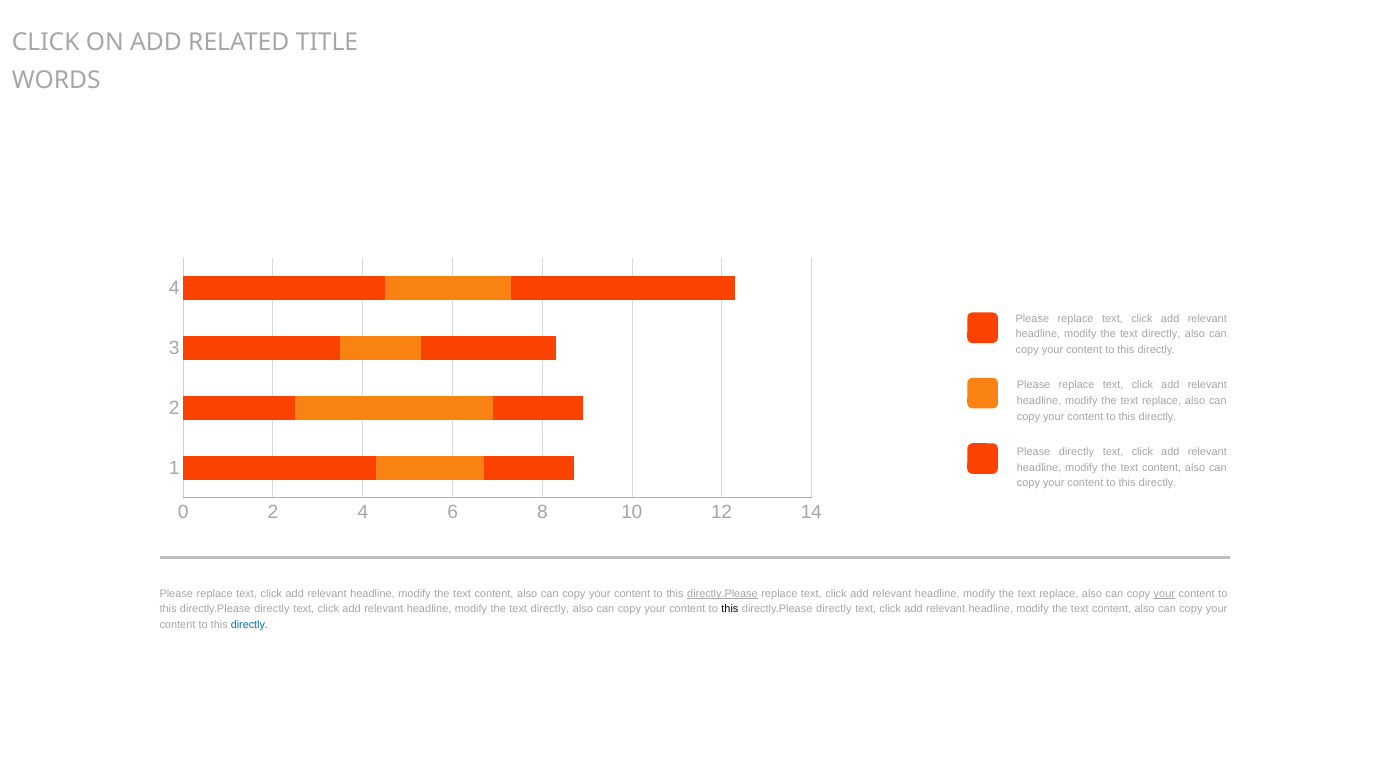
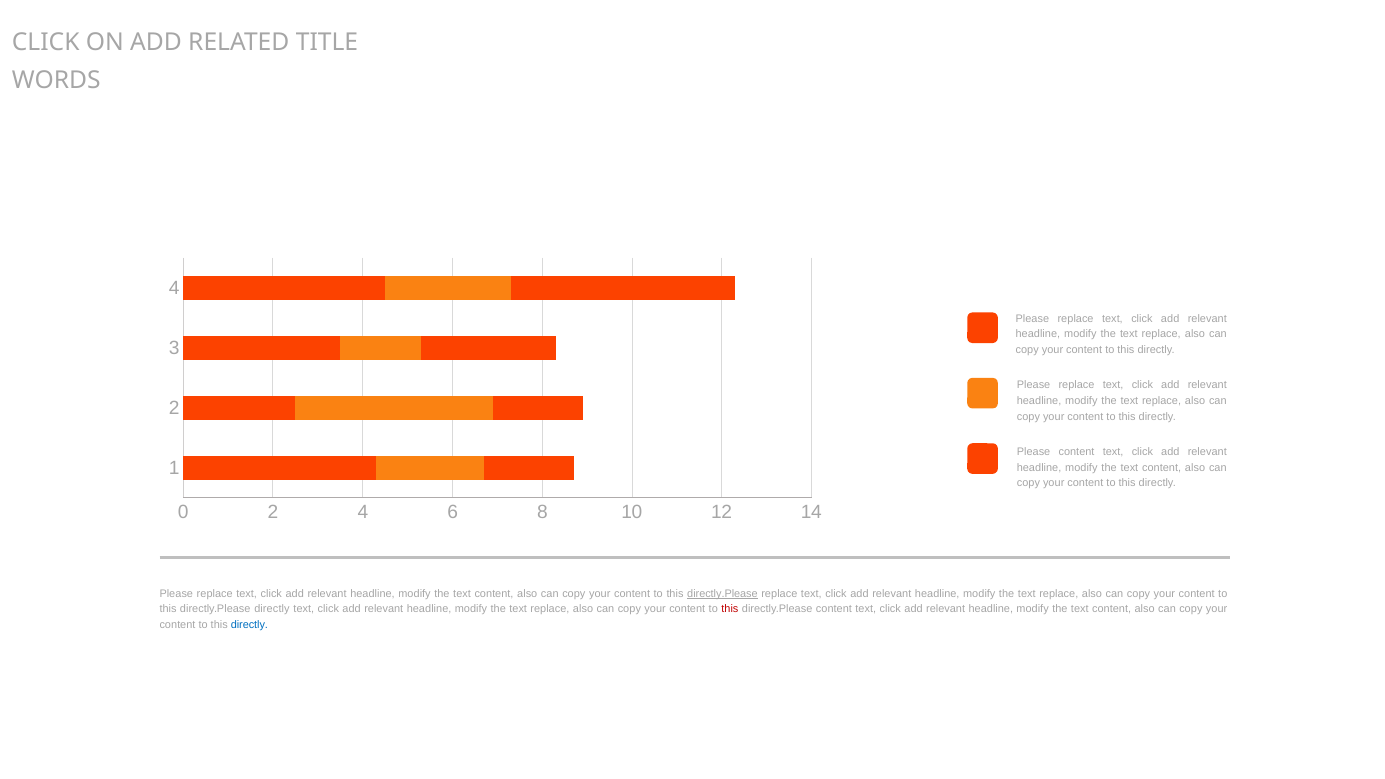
directly at (1161, 334): directly -> replace
Please directly: directly -> content
your at (1164, 594) underline: present -> none
directly at (550, 609): directly -> replace
this at (730, 609) colour: black -> red
directly at (834, 609): directly -> content
